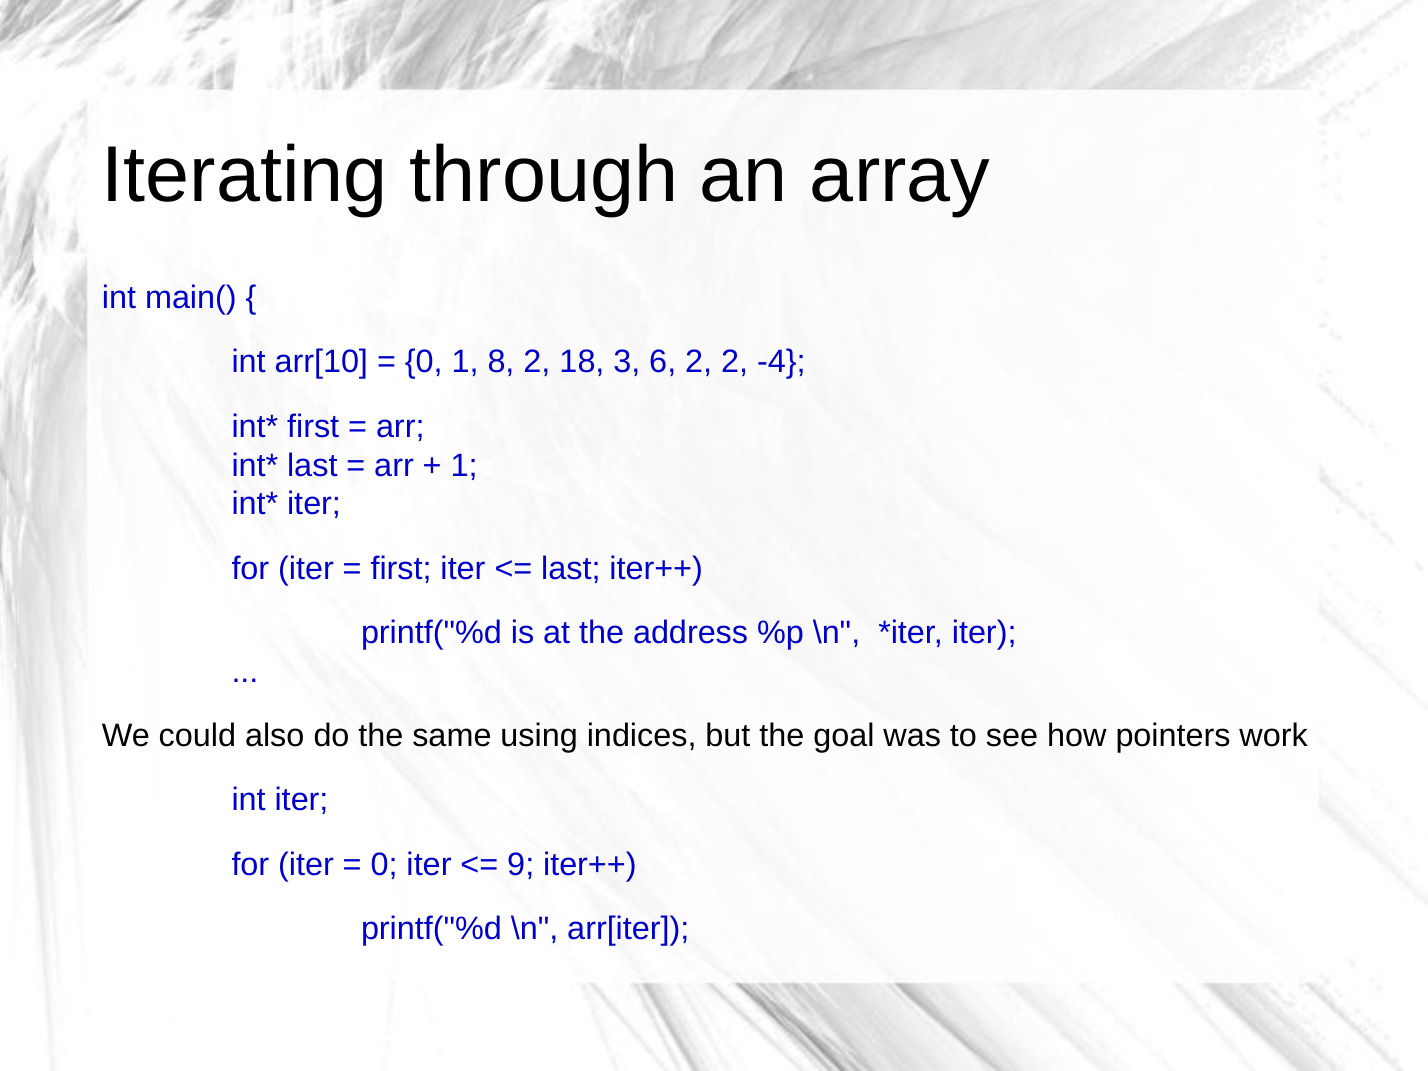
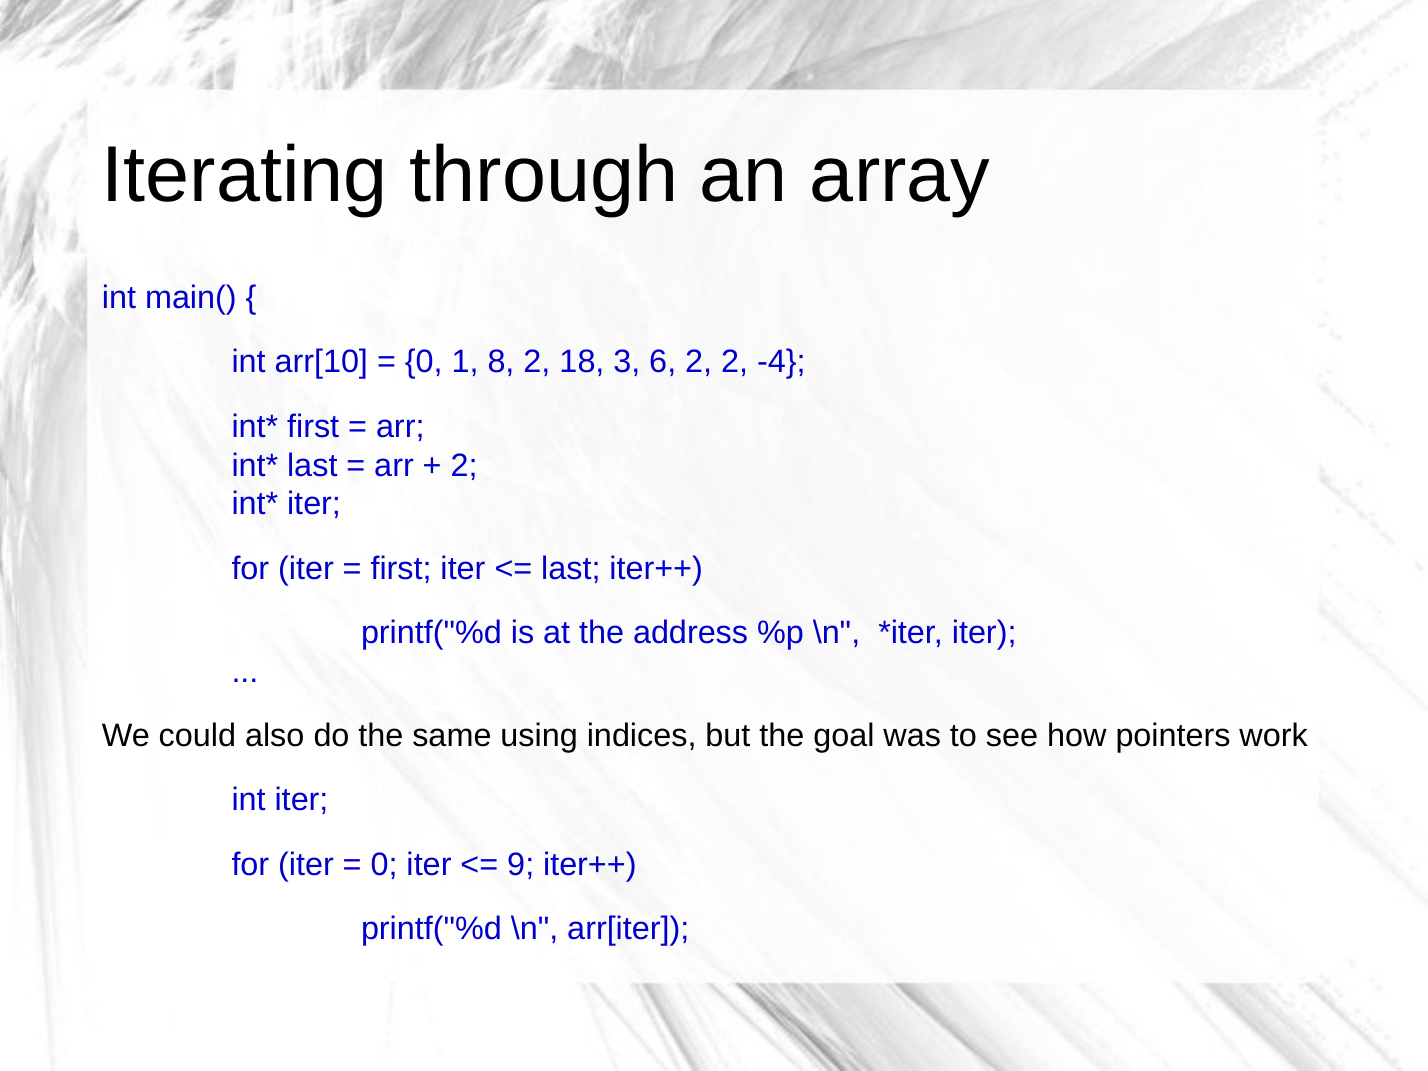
1 at (464, 465): 1 -> 2
